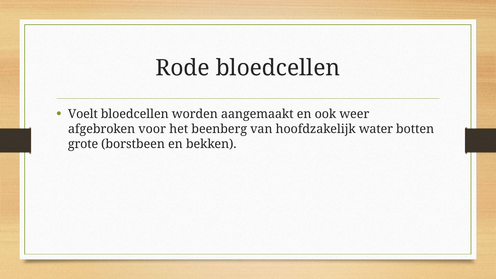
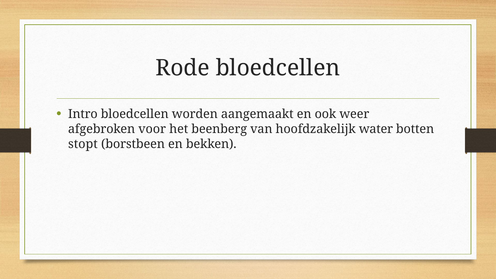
Voelt: Voelt -> Intro
grote: grote -> stopt
